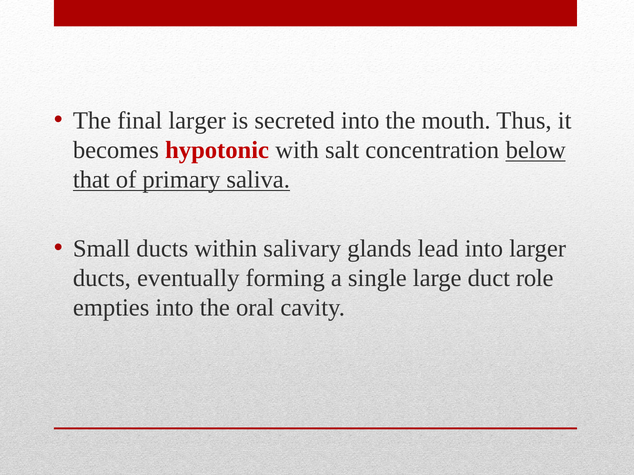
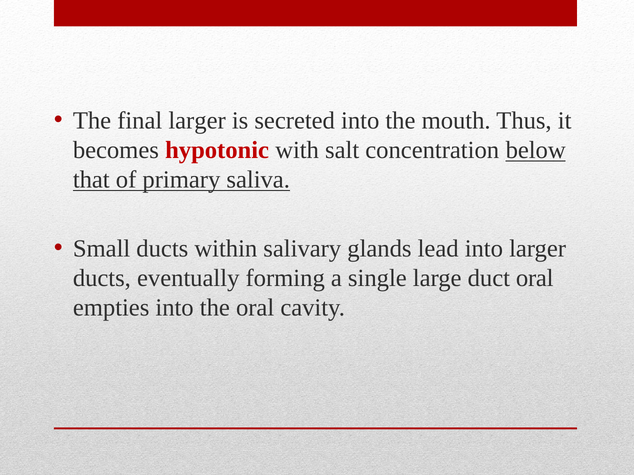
duct role: role -> oral
